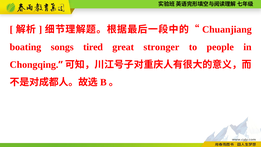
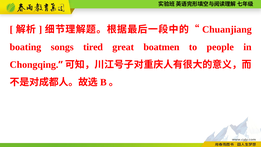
stronger: stronger -> boatmen
